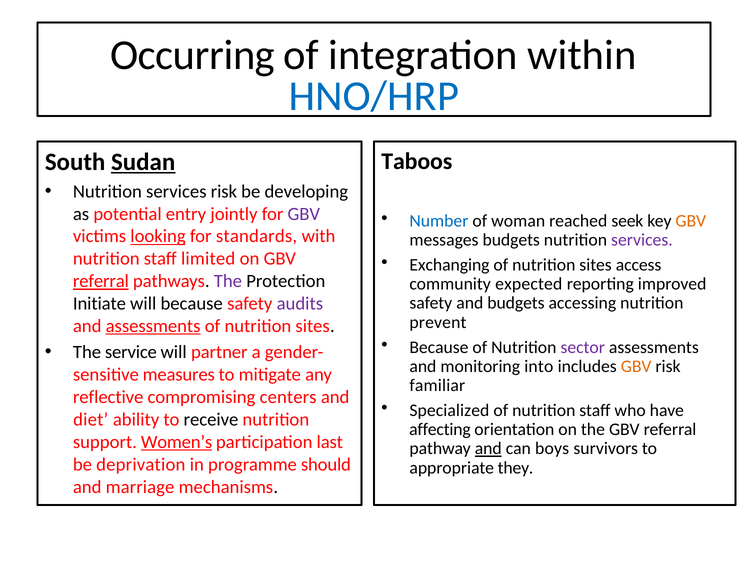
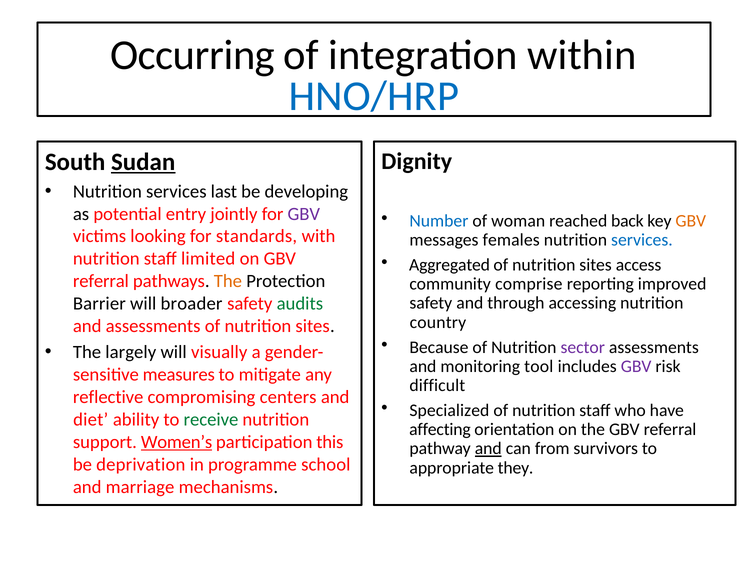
Taboos: Taboos -> Dignity
services risk: risk -> last
seek: seek -> back
looking underline: present -> none
messages budgets: budgets -> females
services at (642, 240) colour: purple -> blue
Exchanging: Exchanging -> Aggregated
referral at (101, 281) underline: present -> none
The at (228, 281) colour: purple -> orange
expected: expected -> comprise
and budgets: budgets -> through
Initiate: Initiate -> Barrier
will because: because -> broader
audits colour: purple -> green
prevent: prevent -> country
assessments at (153, 326) underline: present -> none
service: service -> largely
partner: partner -> visually
into: into -> tool
GBV at (636, 366) colour: orange -> purple
familiar: familiar -> difficult
receive colour: black -> green
last: last -> this
boys: boys -> from
should: should -> school
